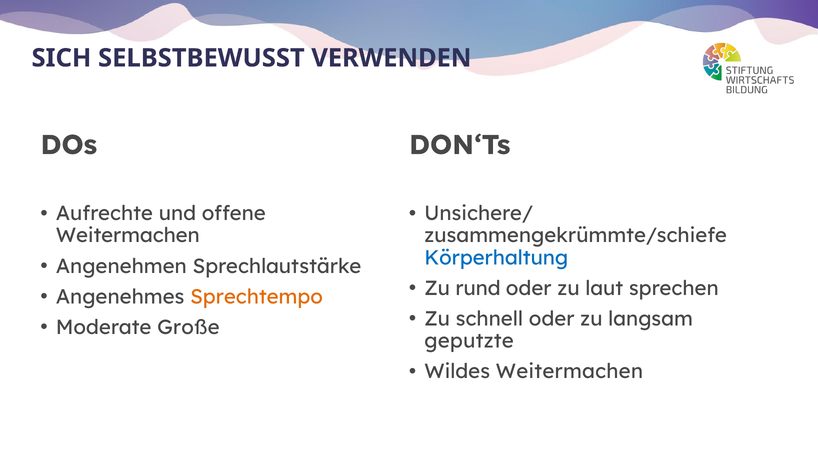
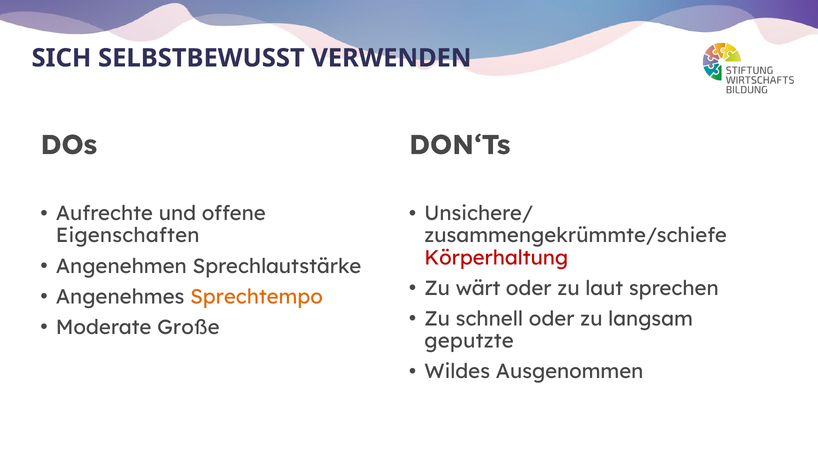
Weitermachen at (128, 236): Weitermachen -> Eigenschaften
Körperhaltung colour: blue -> red
rund: rund -> wärt
Wildes Weitermachen: Weitermachen -> Ausgenommen
